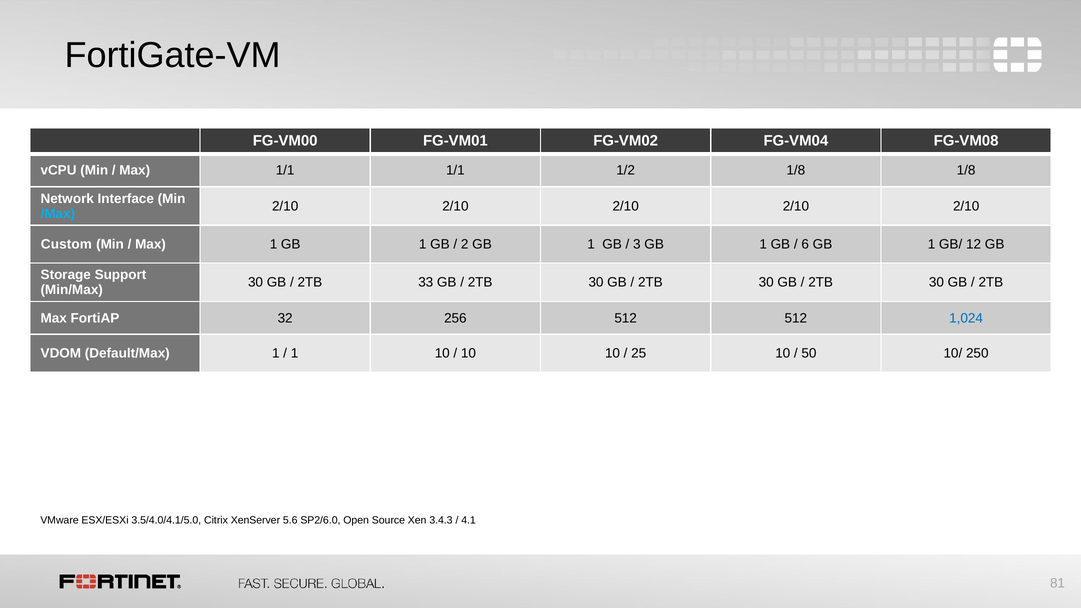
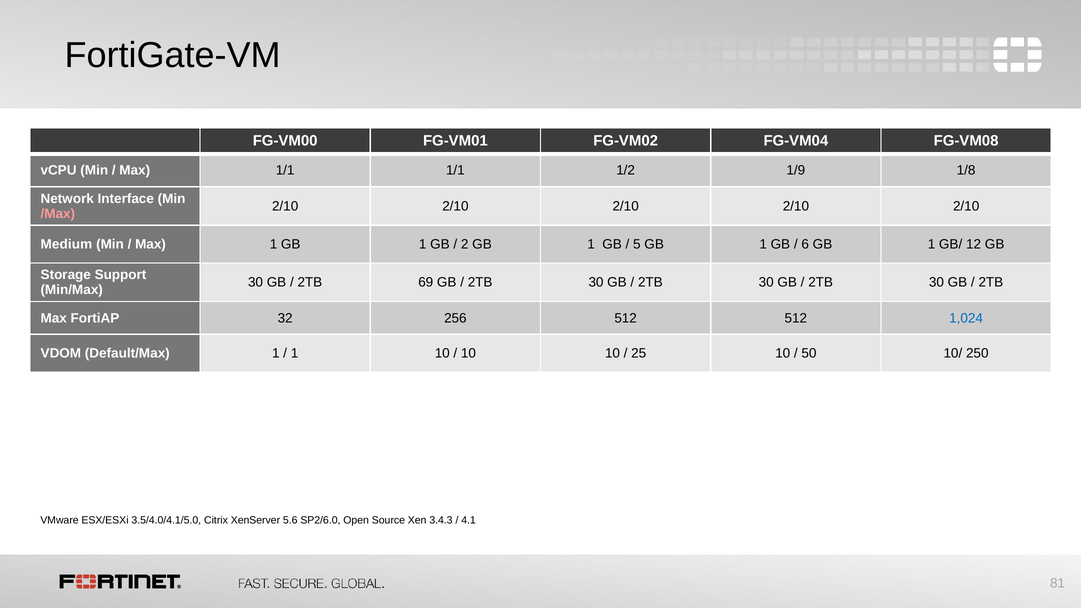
1/2 1/8: 1/8 -> 1/9
/Max colour: light blue -> pink
Custom: Custom -> Medium
3: 3 -> 5
33: 33 -> 69
